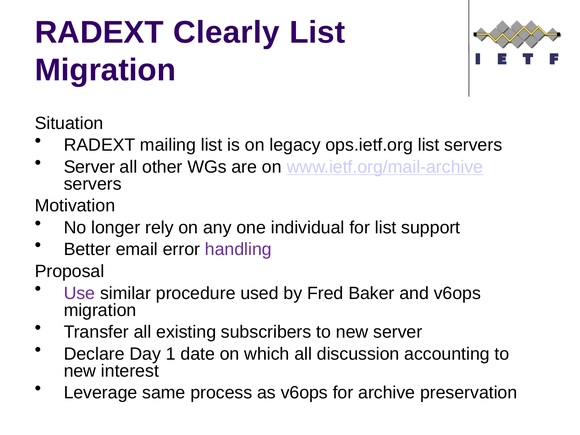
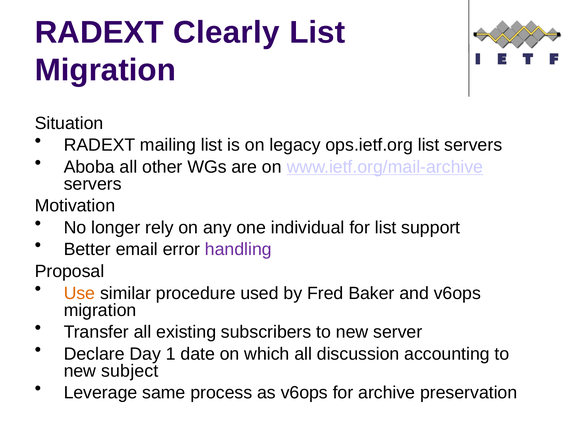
Server at (89, 167): Server -> Aboba
Use colour: purple -> orange
interest: interest -> subject
